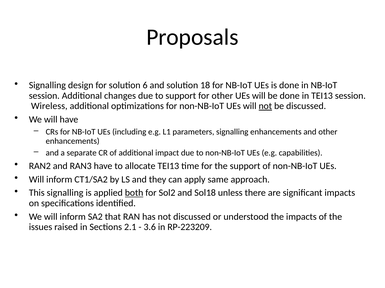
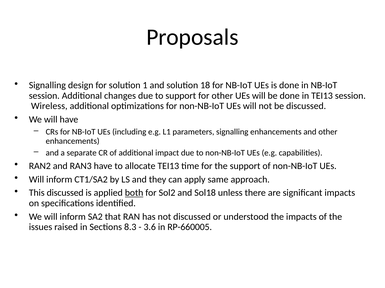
6: 6 -> 1
not at (265, 106) underline: present -> none
This signalling: signalling -> discussed
2.1: 2.1 -> 8.3
RP-223209: RP-223209 -> RP-660005
